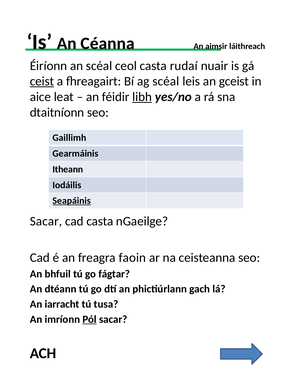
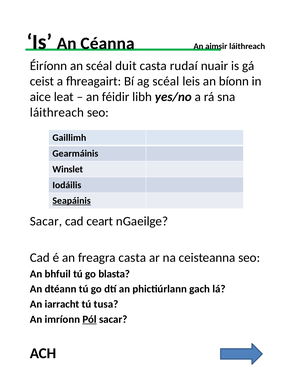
ceol: ceol -> duit
ceist underline: present -> none
gceist: gceist -> bíonn
libh underline: present -> none
dtaitníonn at (57, 113): dtaitníonn -> láithreach
Itheann: Itheann -> Winslet
cad casta: casta -> ceart
freagra faoin: faoin -> casta
fágtar: fágtar -> blasta
